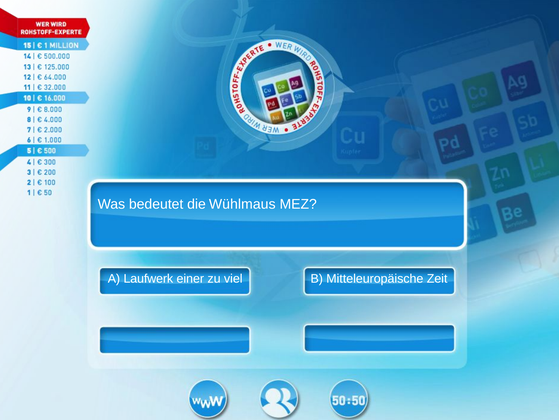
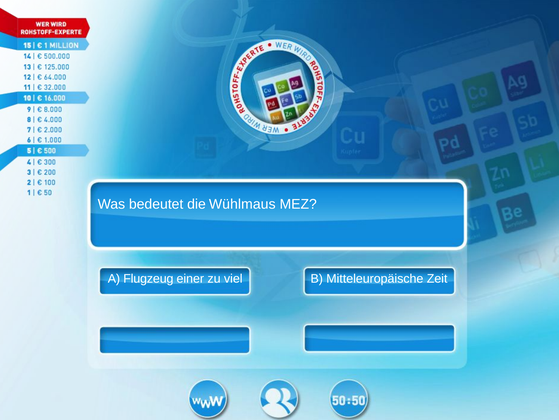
Laufwerk: Laufwerk -> Flugzeug
